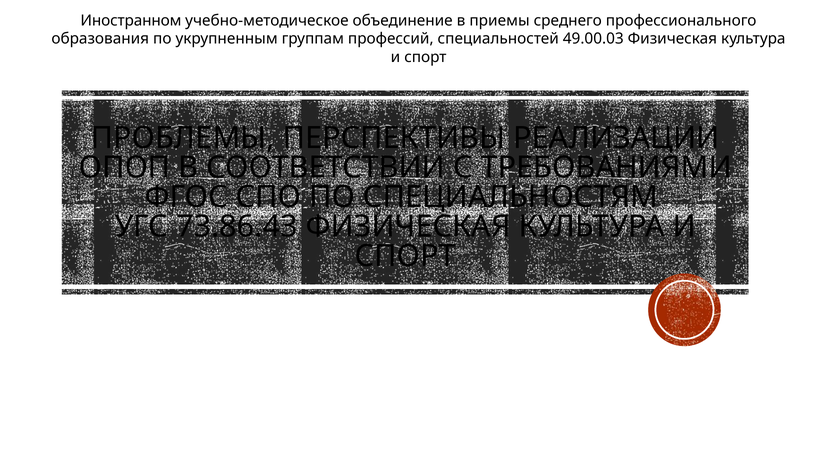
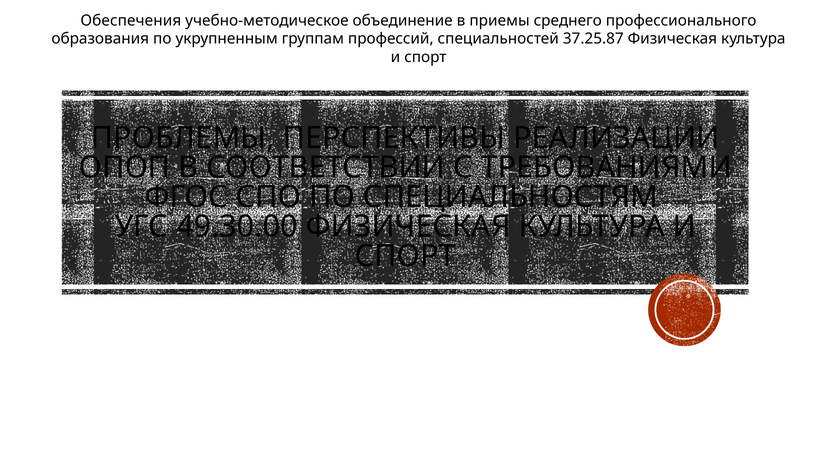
Иностранном: Иностранном -> Обеспечения
49.00.03: 49.00.03 -> 37.25.87
73.86.43: 73.86.43 -> 49.30.00
